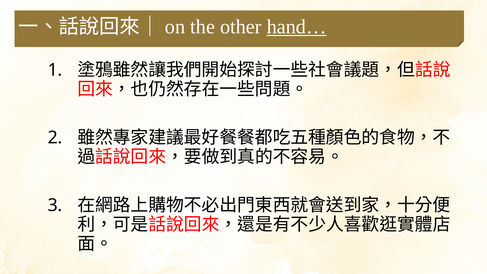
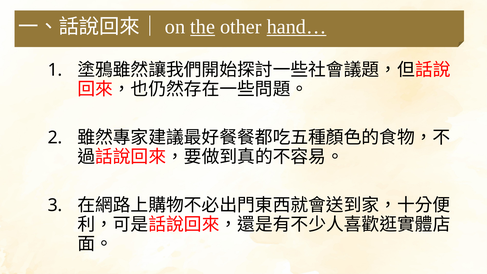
the underline: none -> present
